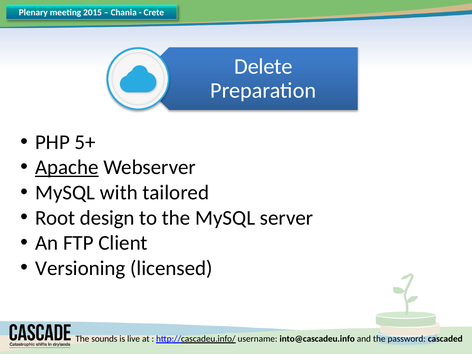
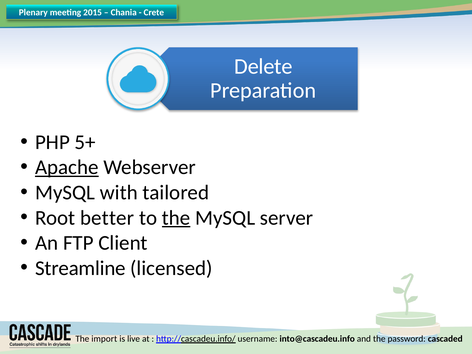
design: design -> better
the at (176, 218) underline: none -> present
Versioning: Versioning -> Streamline
sounds: sounds -> import
